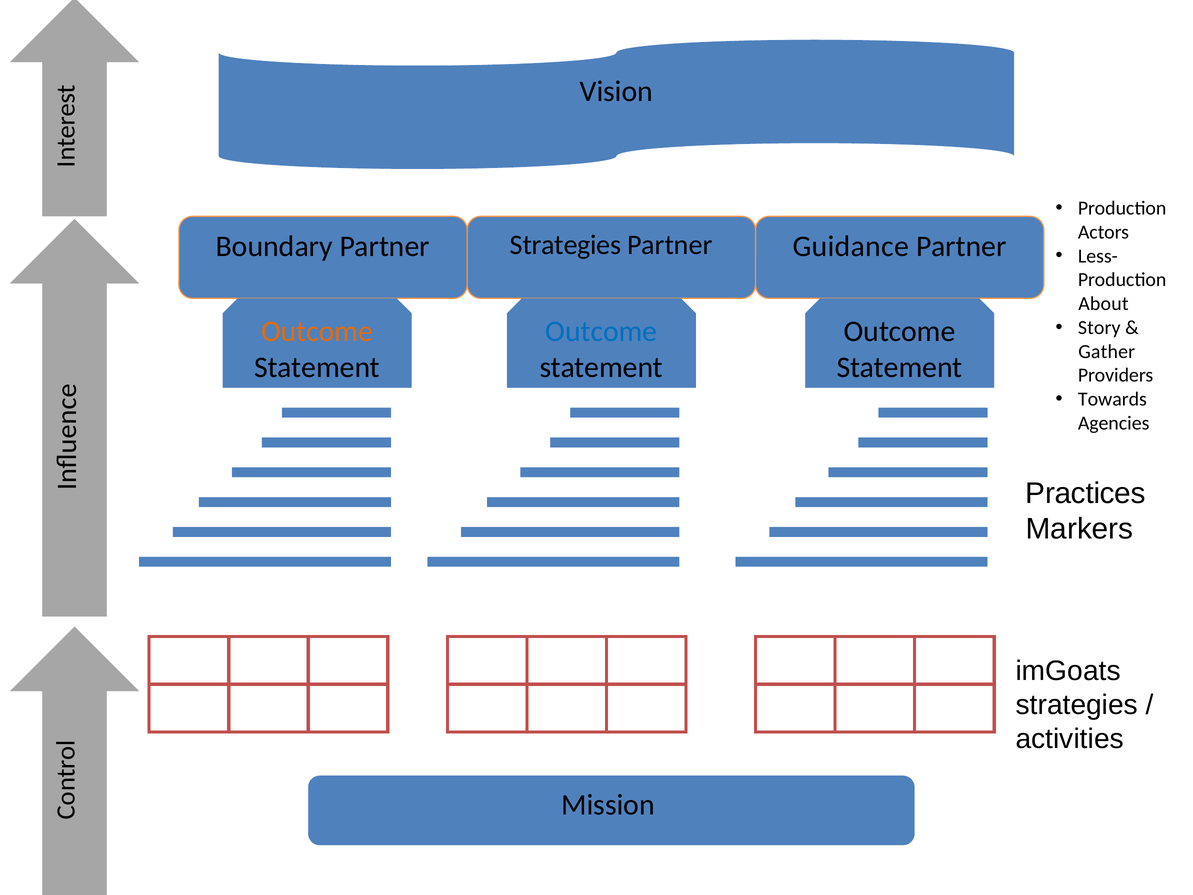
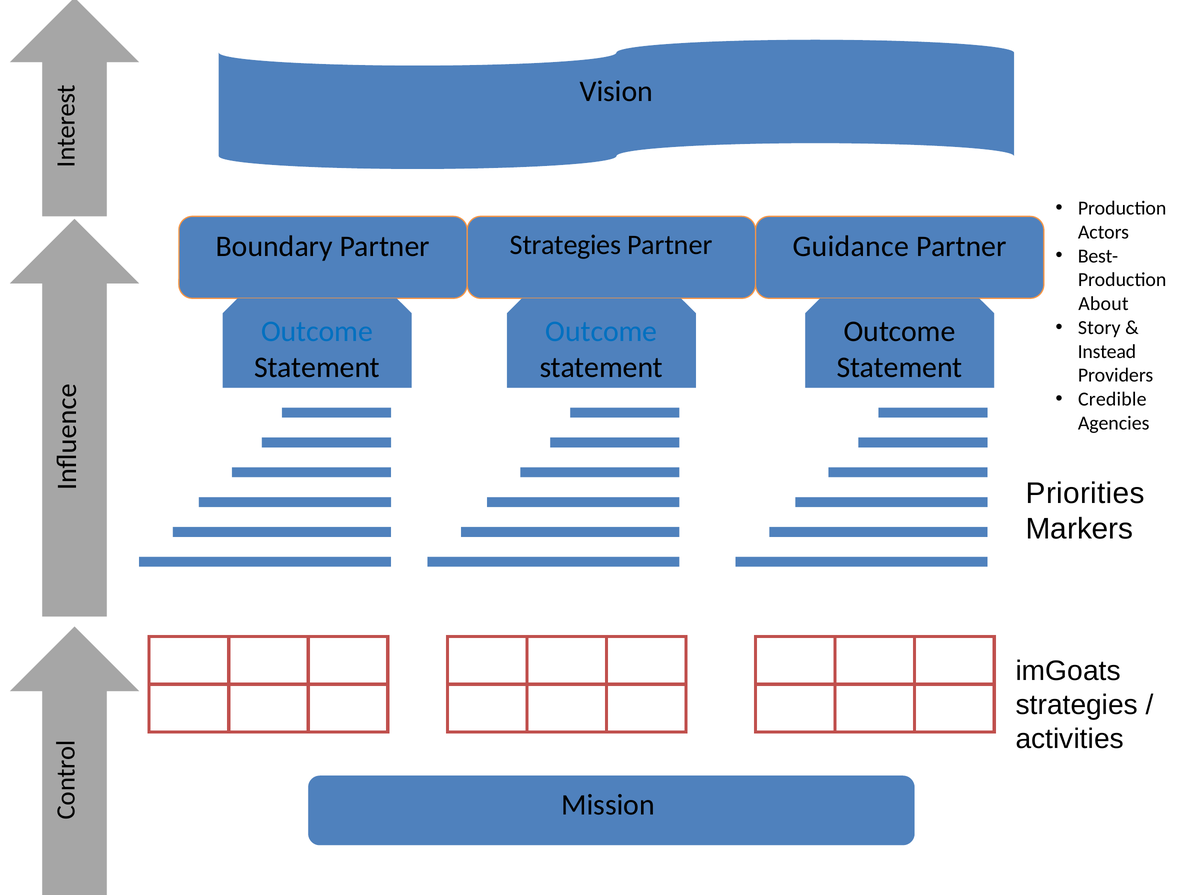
Less-: Less- -> Best-
Outcome at (317, 332) colour: orange -> blue
Gather: Gather -> Instead
Towards: Towards -> Credible
Practices: Practices -> Priorities
